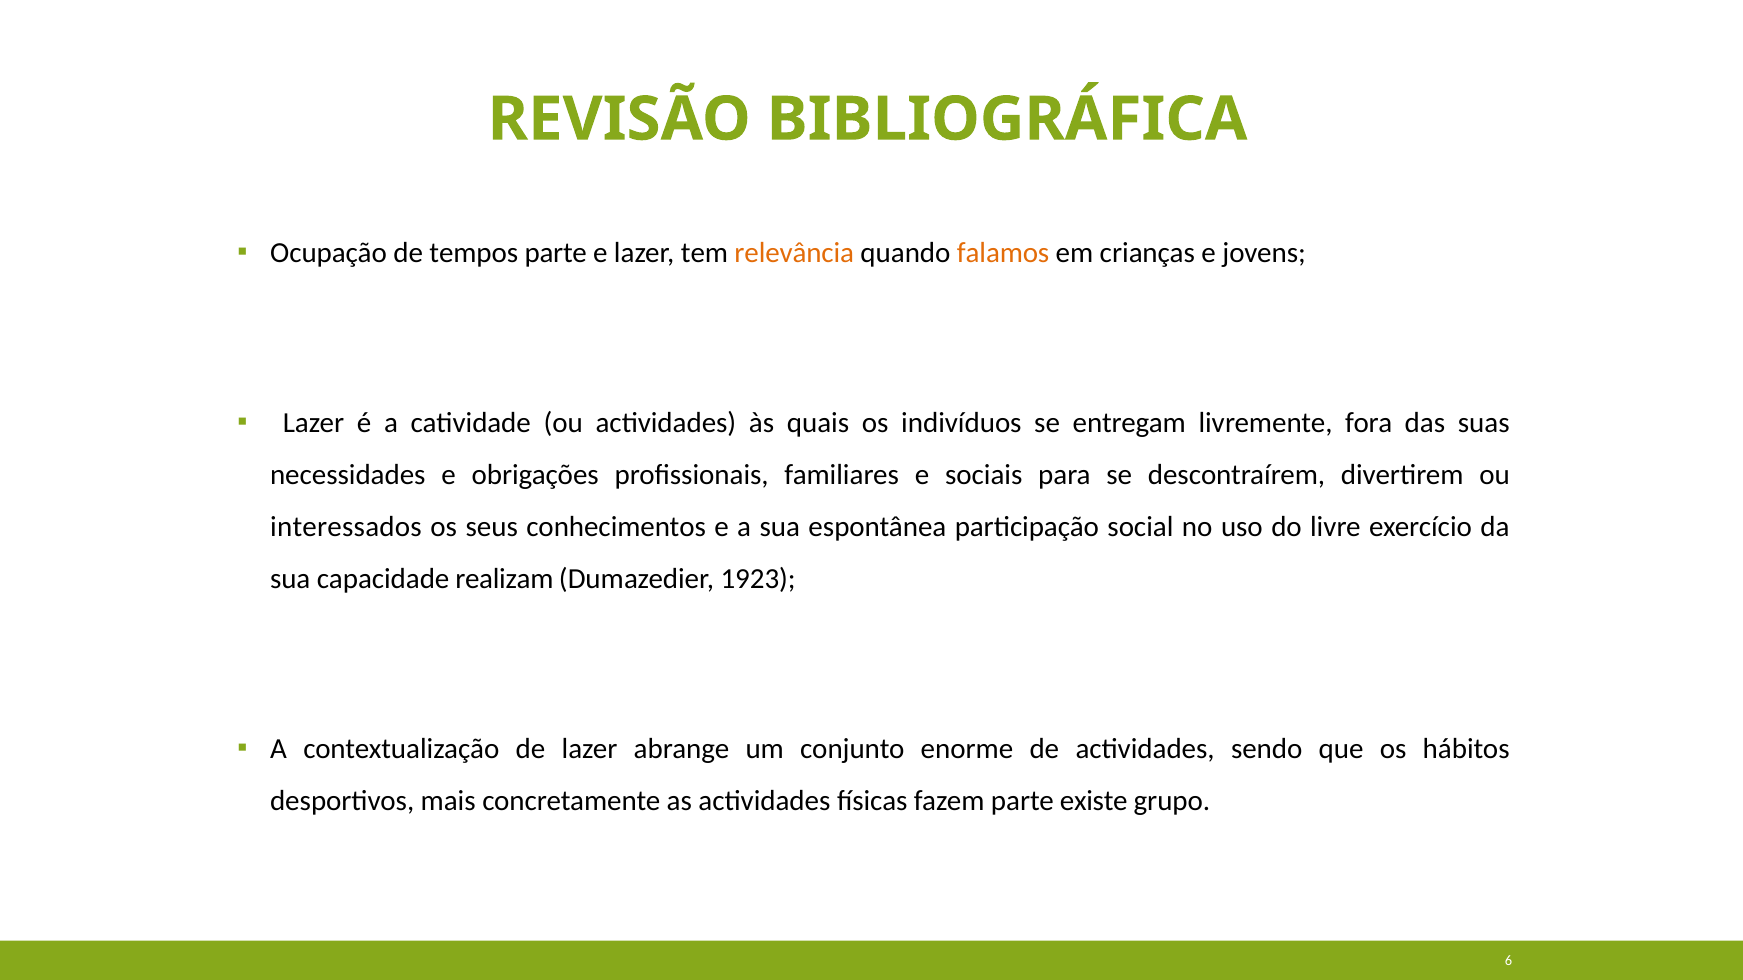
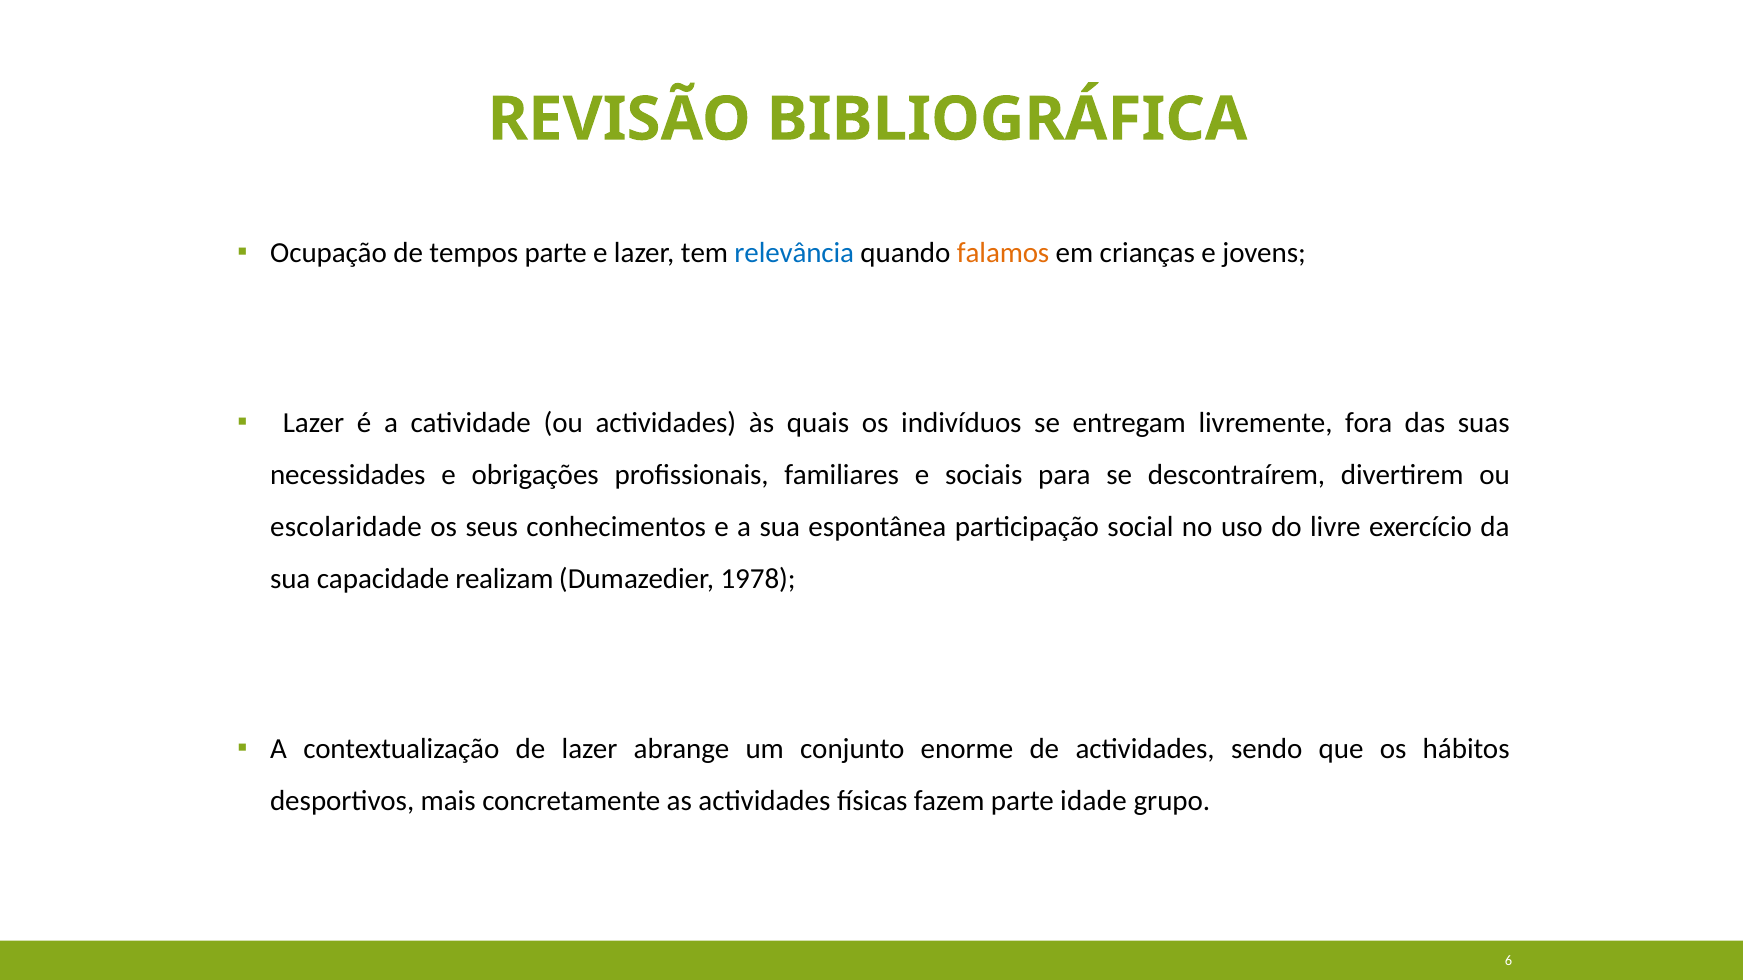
relevância colour: orange -> blue
interessados: interessados -> escolaridade
1923: 1923 -> 1978
existe: existe -> idade
